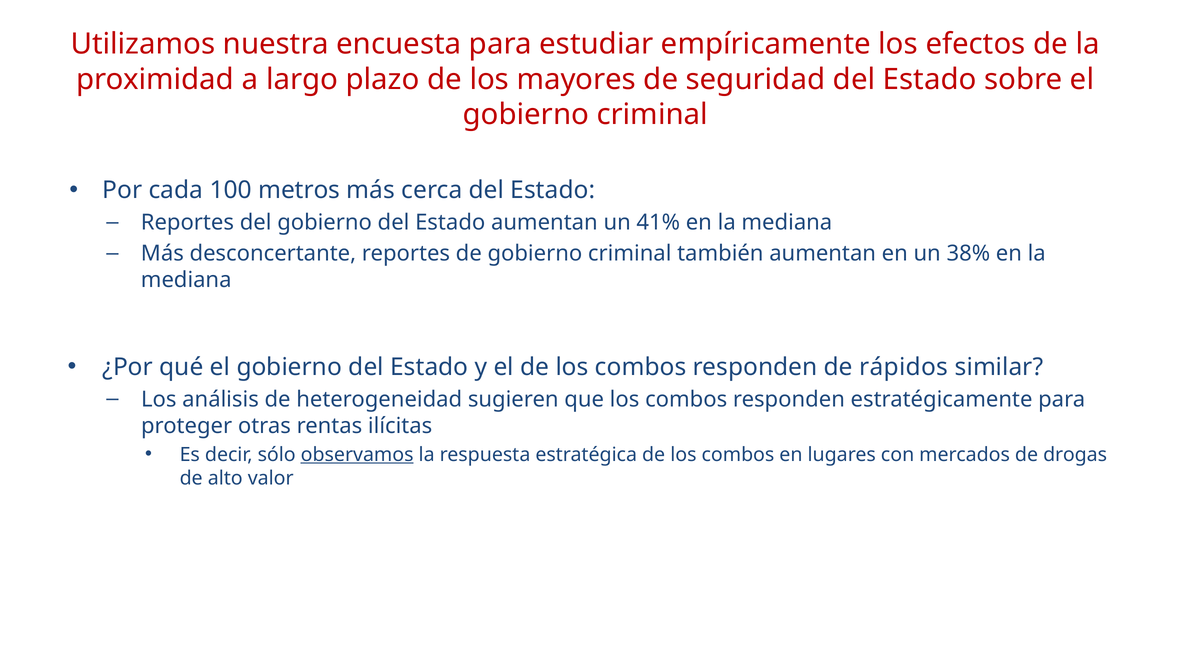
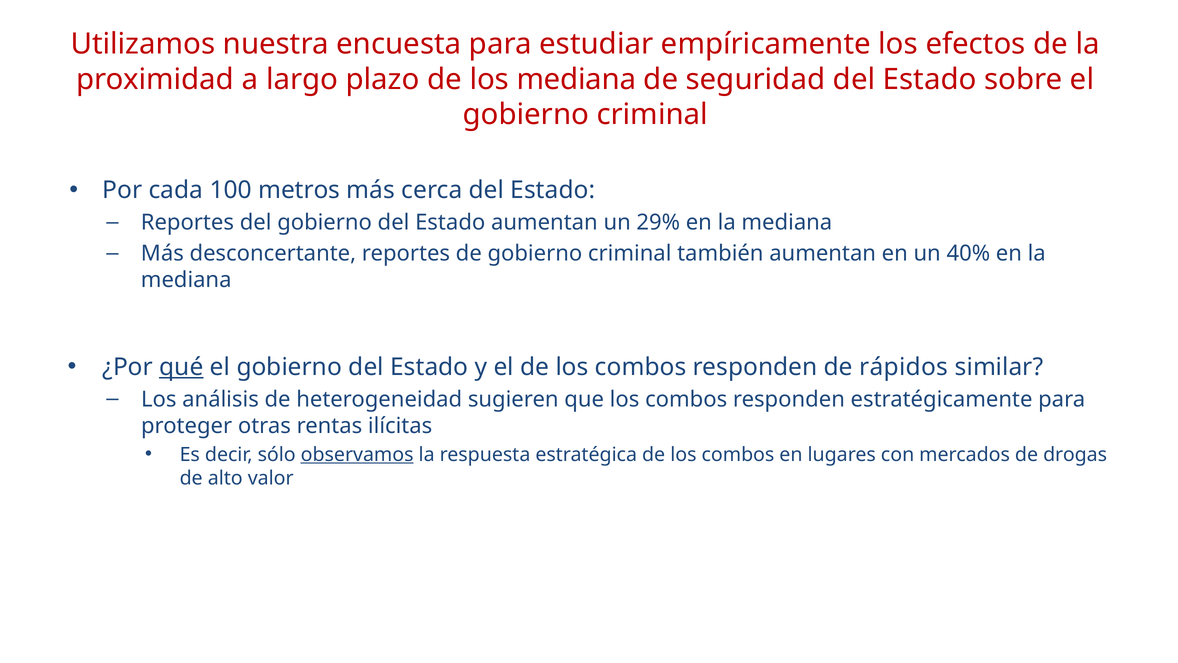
los mayores: mayores -> mediana
41%: 41% -> 29%
38%: 38% -> 40%
qué underline: none -> present
